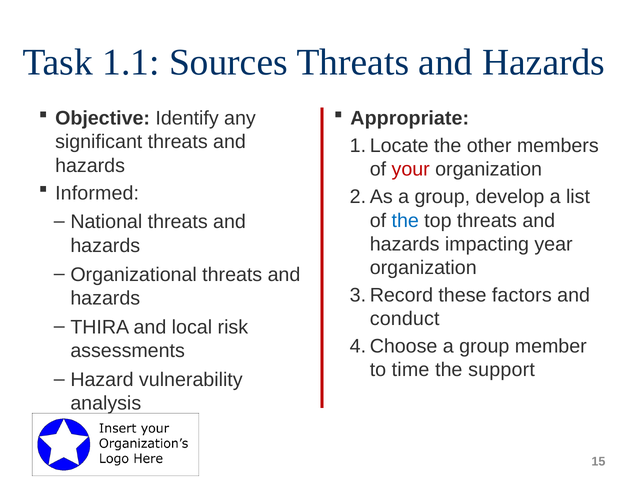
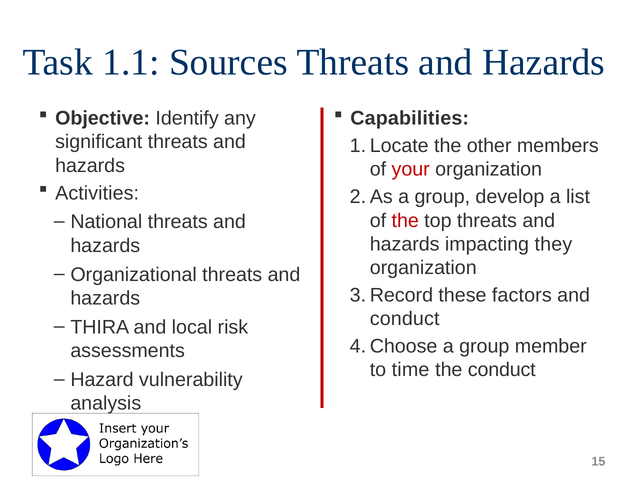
Appropriate: Appropriate -> Capabilities
Informed: Informed -> Activities
the at (405, 221) colour: blue -> red
year: year -> they
the support: support -> conduct
